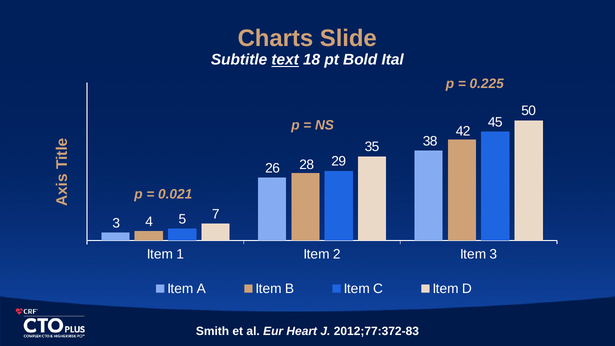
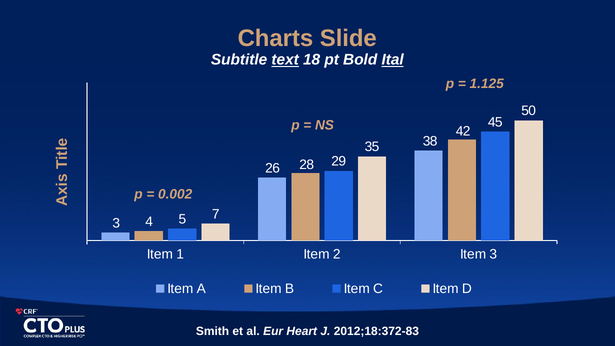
Ital underline: none -> present
0.225: 0.225 -> 1.125
0.021: 0.021 -> 0.002
2012;77:372-83: 2012;77:372-83 -> 2012;18:372-83
